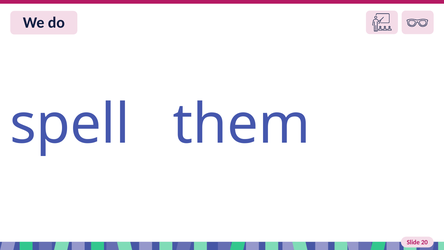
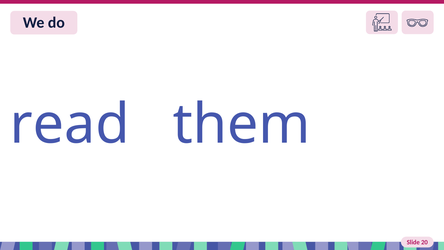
spell: spell -> read
